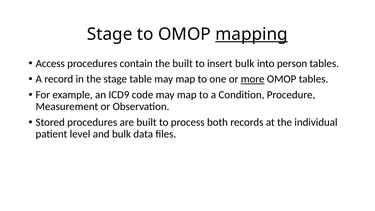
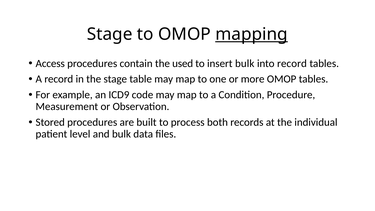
the built: built -> used
into person: person -> record
more underline: present -> none
